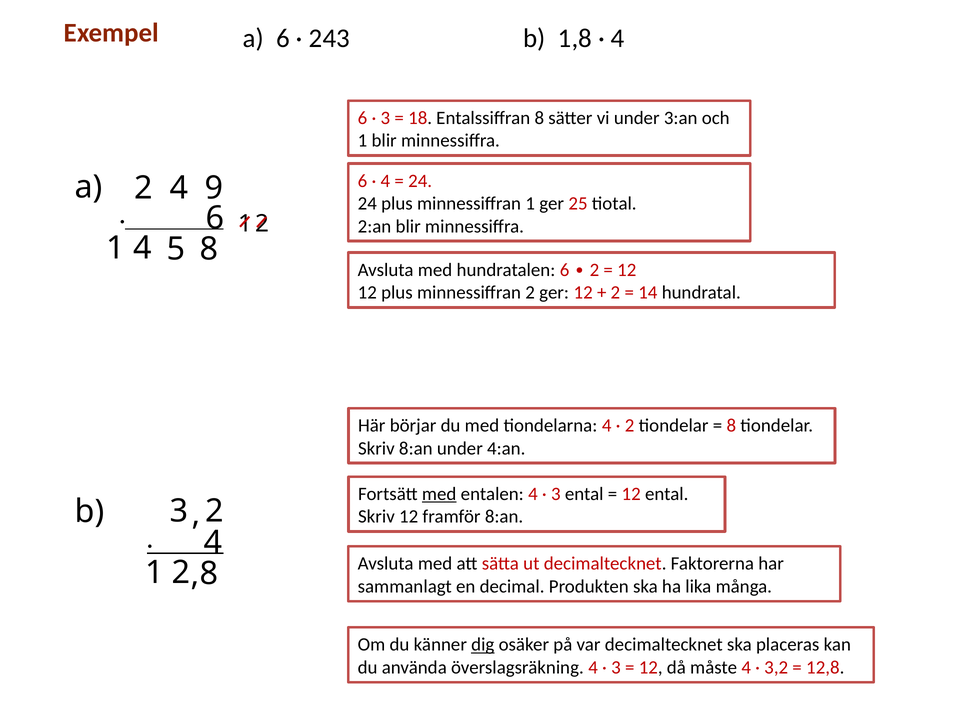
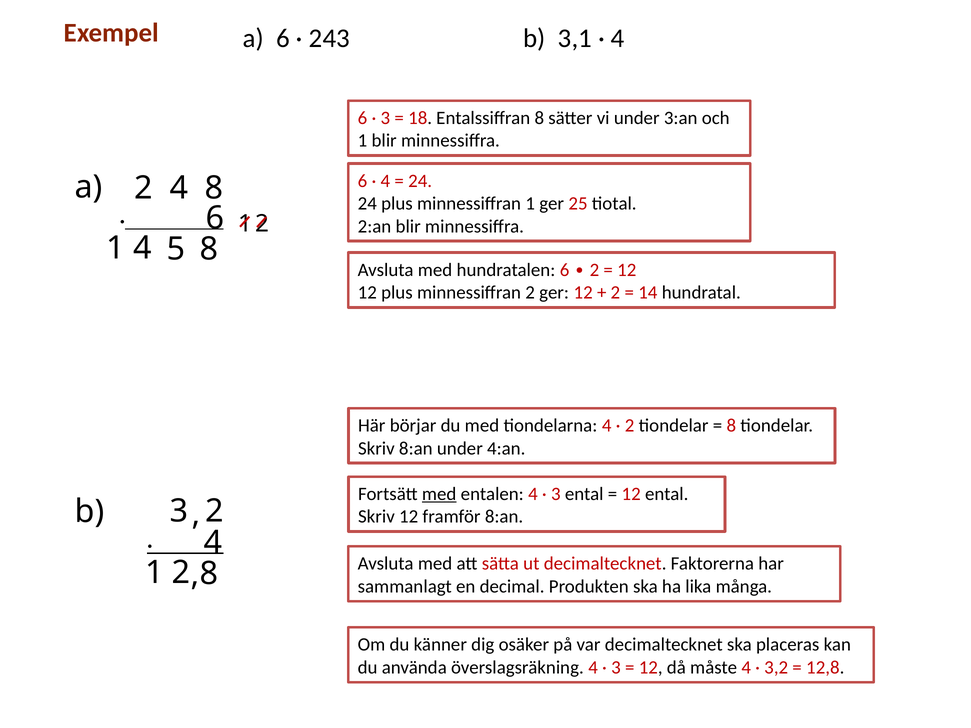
1,8: 1,8 -> 3,1
4 9: 9 -> 8
dig underline: present -> none
